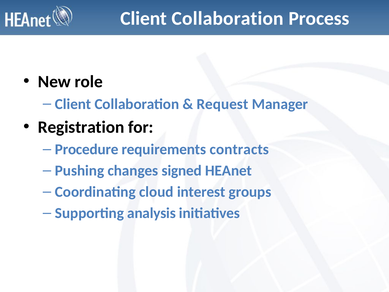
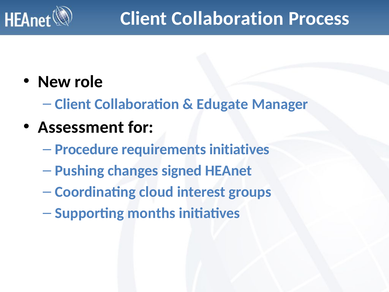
Request: Request -> Edugate
Registration: Registration -> Assessment
requirements contracts: contracts -> initiatives
analysis: analysis -> months
